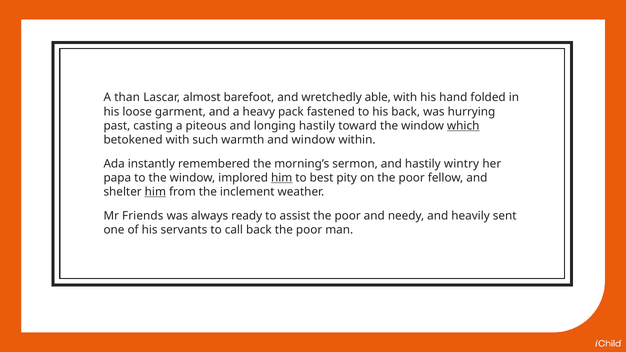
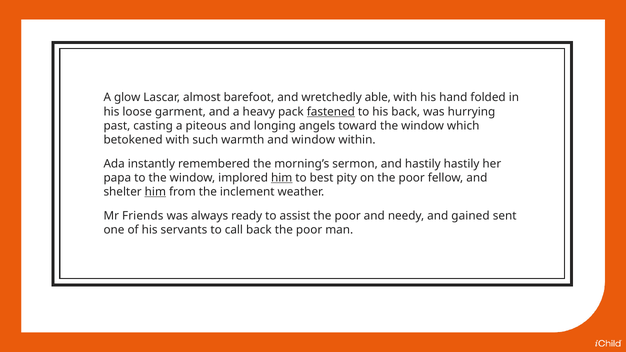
than: than -> glow
fastened underline: none -> present
longing hastily: hastily -> angels
which underline: present -> none
hastily wintry: wintry -> hastily
heavily: heavily -> gained
